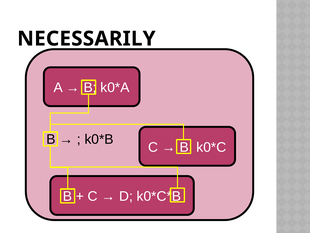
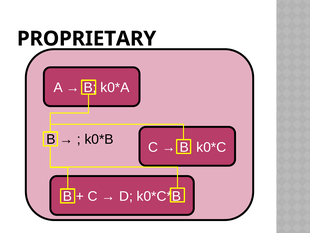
NECESSARILY: NECESSARILY -> PROPRIETARY
